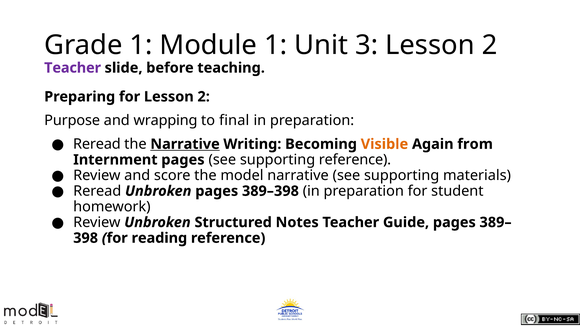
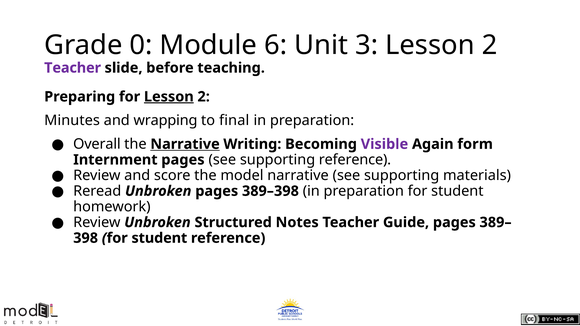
Grade 1: 1 -> 0
Module 1: 1 -> 6
Lesson at (169, 97) underline: none -> present
Purpose: Purpose -> Minutes
Reread at (97, 144): Reread -> Overall
Visible colour: orange -> purple
from: from -> form
reading at (159, 238): reading -> student
